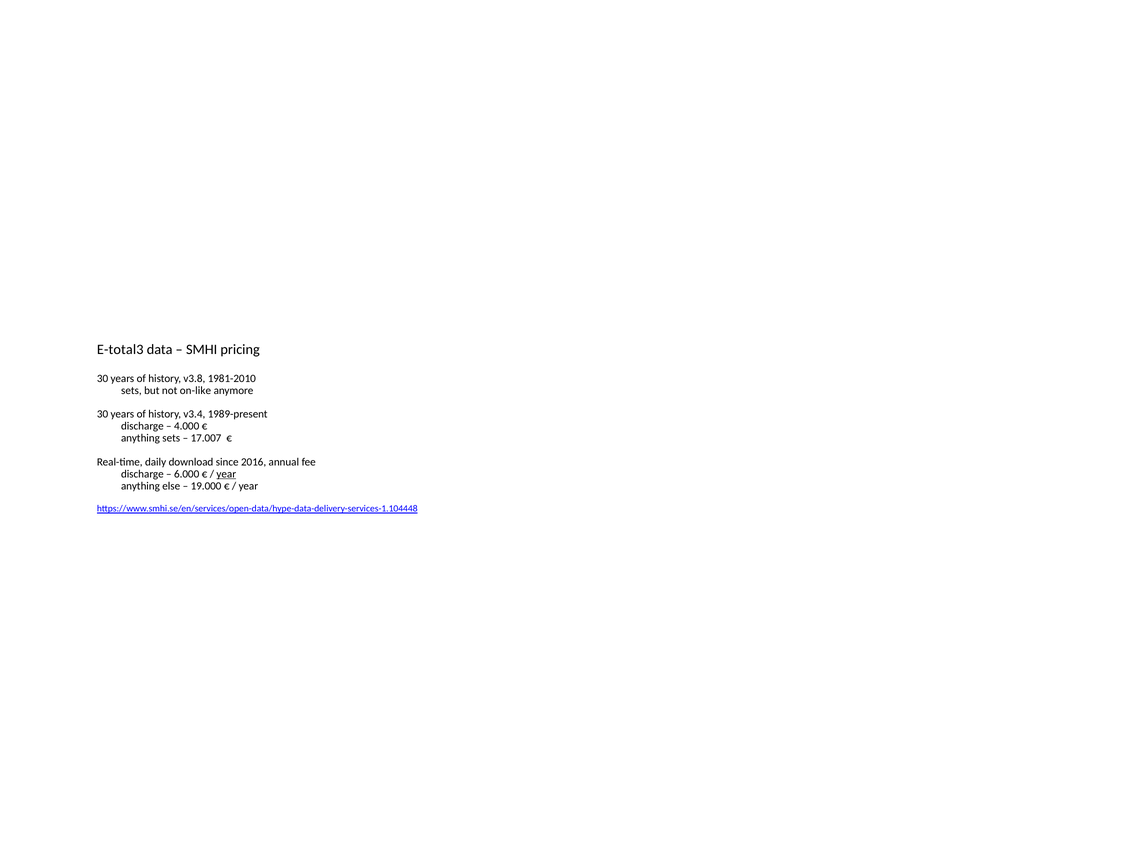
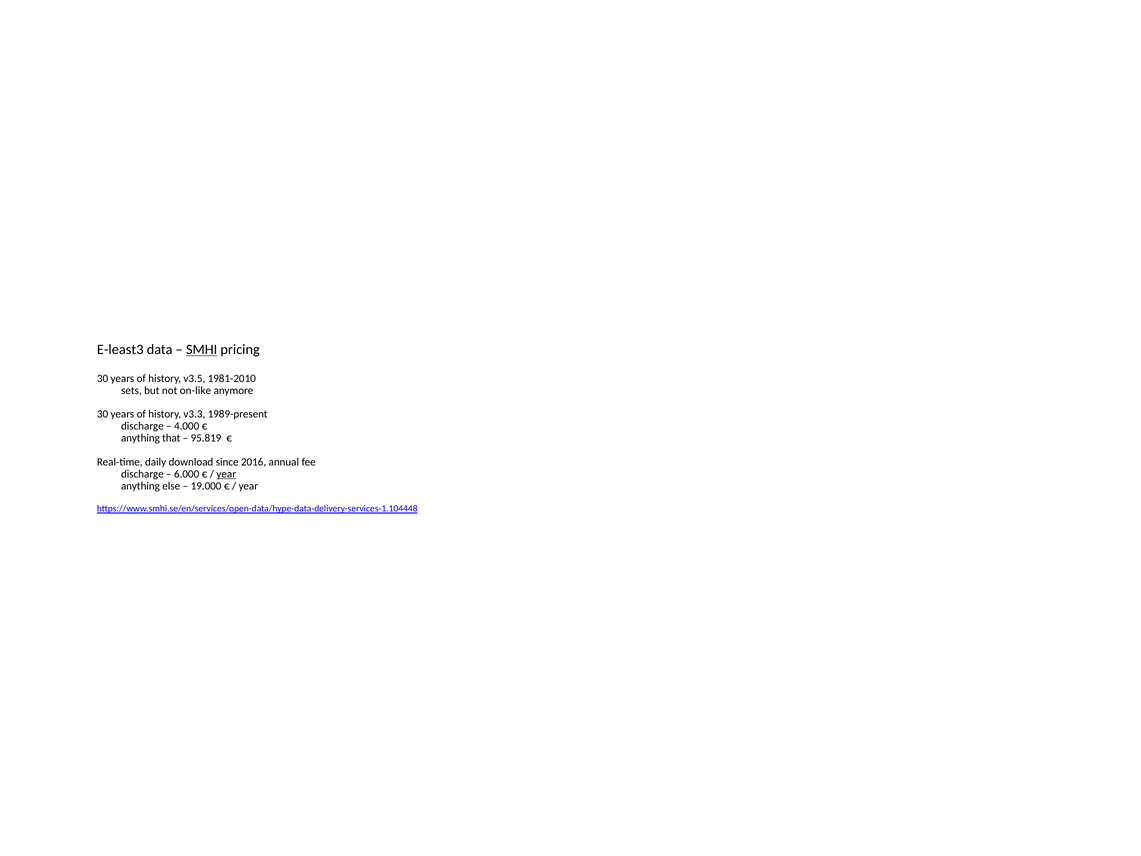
E-total3: E-total3 -> E-least3
SMHI underline: none -> present
v3.8: v3.8 -> v3.5
v3.4: v3.4 -> v3.3
anything sets: sets -> that
17.007: 17.007 -> 95.819
